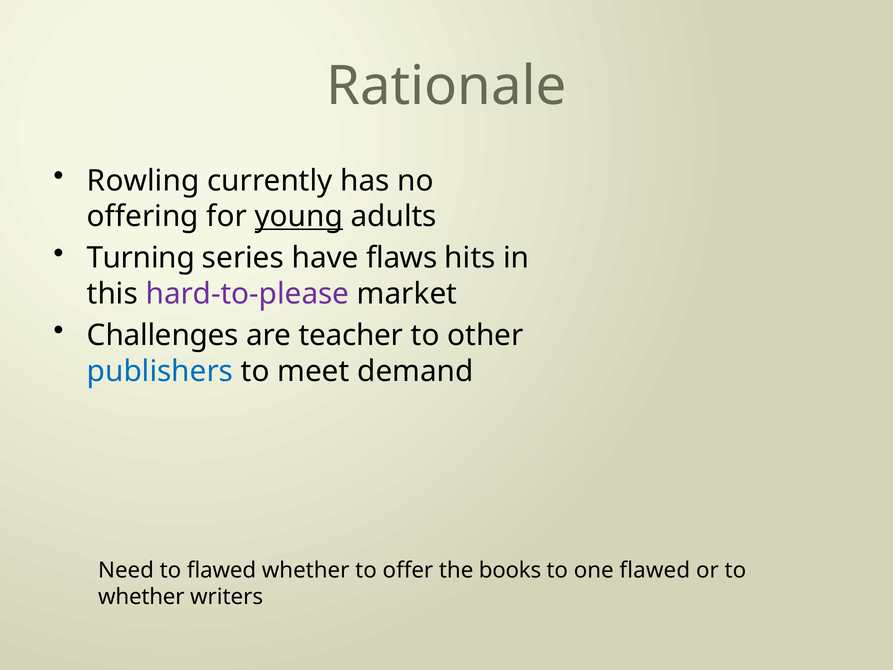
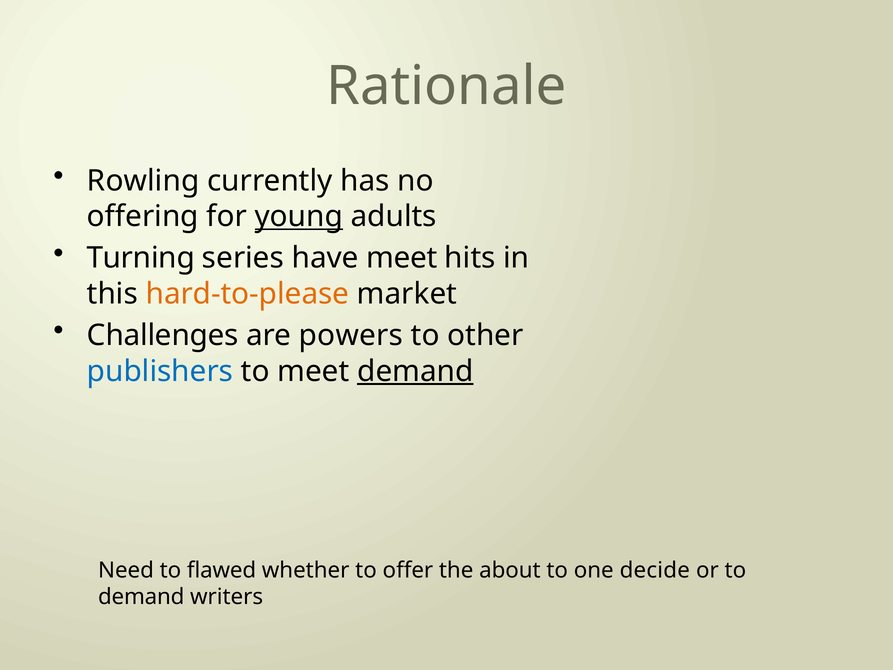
have flaws: flaws -> meet
hard-to-please colour: purple -> orange
teacher: teacher -> powers
demand at (415, 371) underline: none -> present
books: books -> about
one flawed: flawed -> decide
whether at (141, 597): whether -> demand
